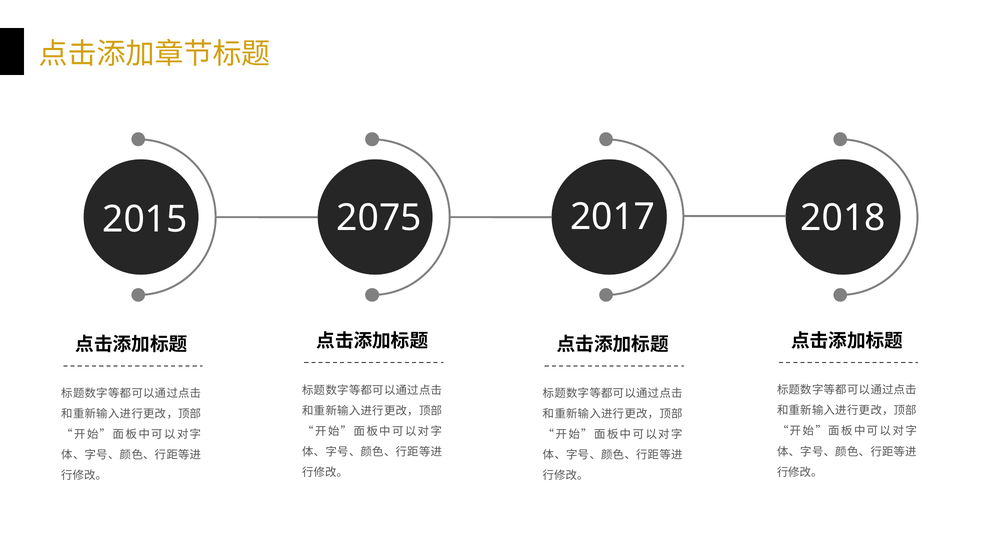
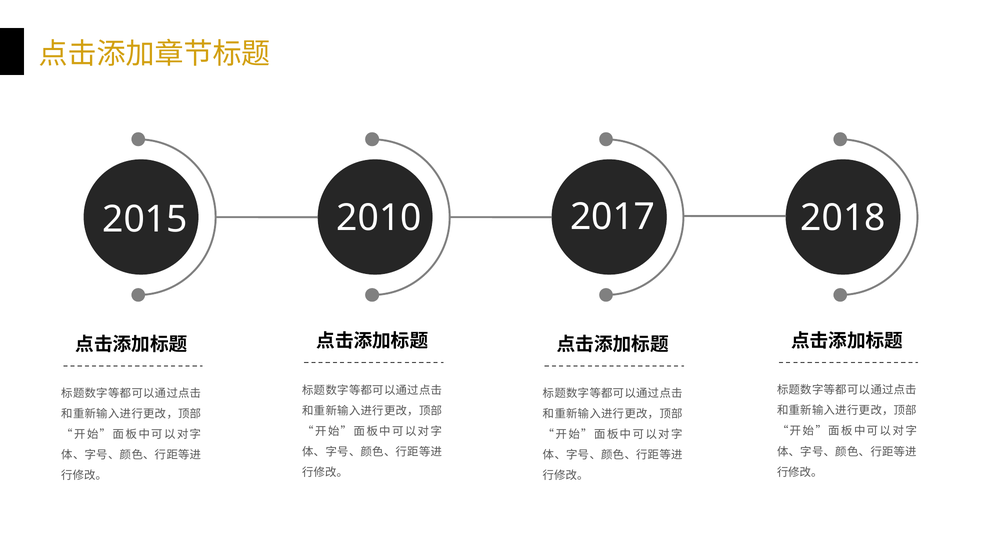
2075: 2075 -> 2010
